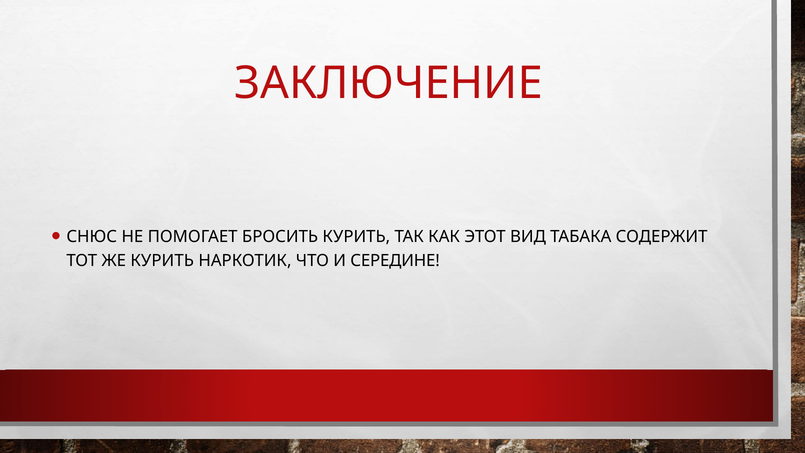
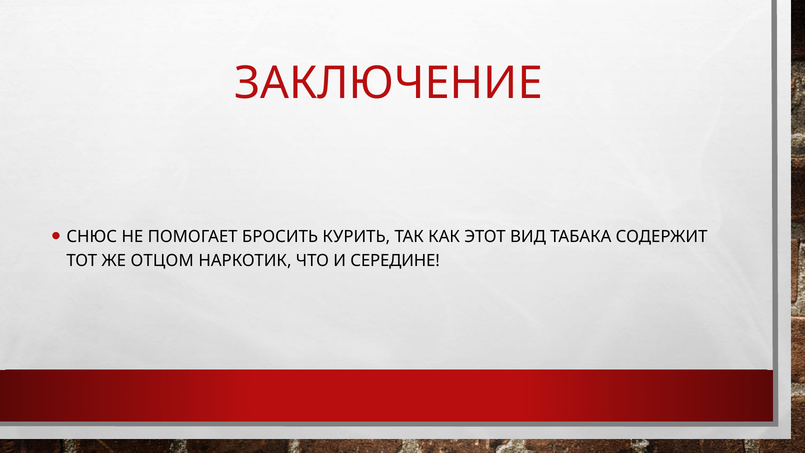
ЖЕ КУРИТЬ: КУРИТЬ -> ОТЦОМ
